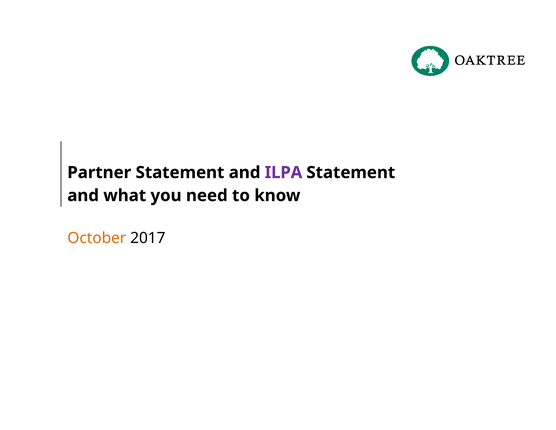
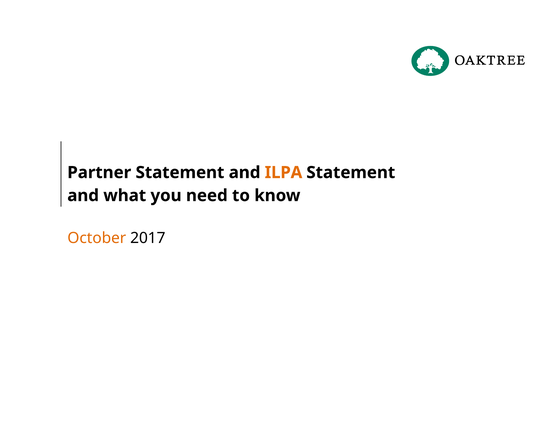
ILPA colour: purple -> orange
